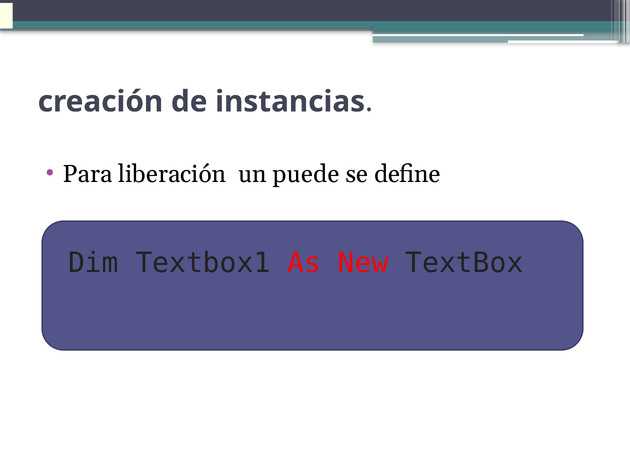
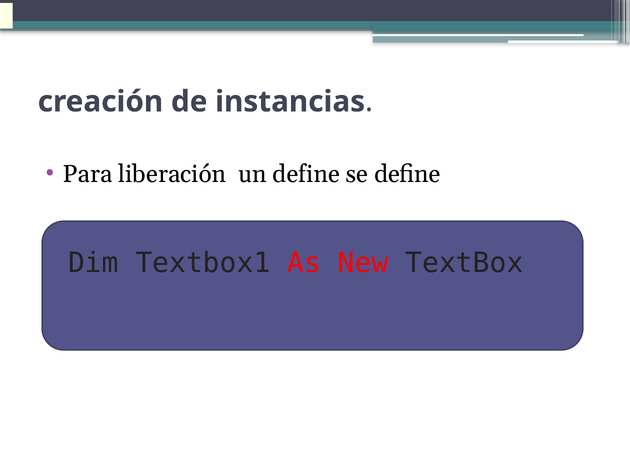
un puede: puede -> define
